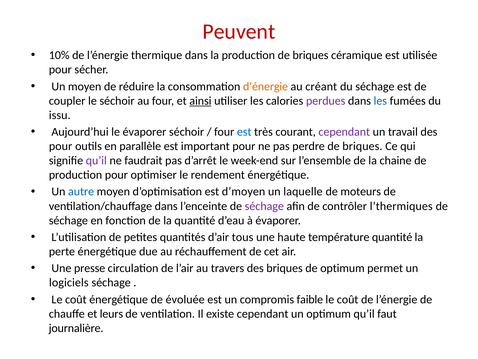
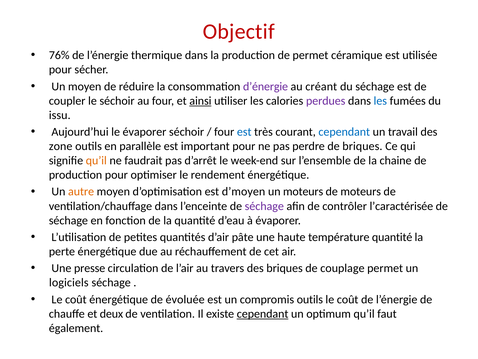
Peuvent: Peuvent -> Objectif
10%: 10% -> 76%
production de briques: briques -> permet
d’énergie colour: orange -> purple
cependant at (344, 132) colour: purple -> blue
pour at (61, 146): pour -> zone
qu’il at (96, 160) colour: purple -> orange
autre colour: blue -> orange
un laquelle: laquelle -> moteurs
l’thermiques: l’thermiques -> l’caractérisée
tous: tous -> pâte
de optimum: optimum -> couplage
compromis faible: faible -> outils
leurs: leurs -> deux
cependant at (263, 313) underline: none -> present
journalière: journalière -> également
